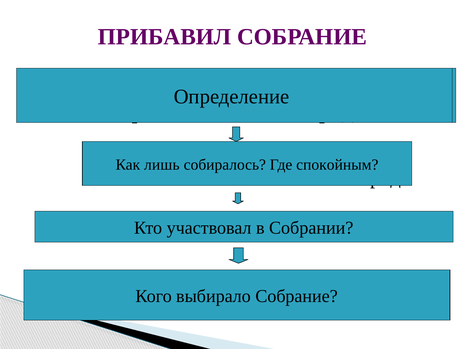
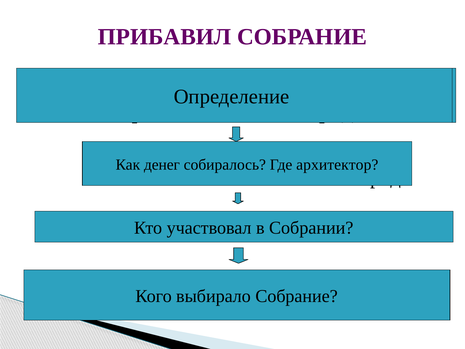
лишь: лишь -> денег
спокойным: спокойным -> архитектор
